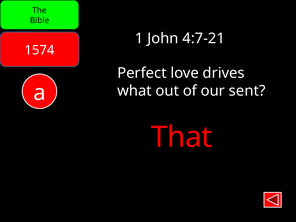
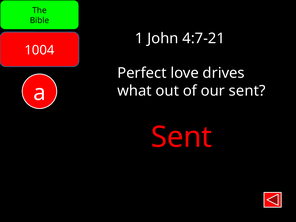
1574: 1574 -> 1004
That at (181, 137): That -> Sent
